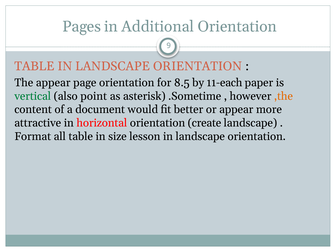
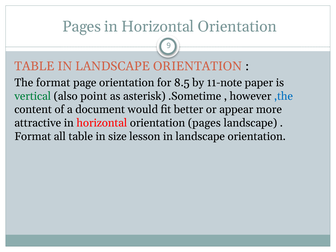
Additional at (158, 26): Additional -> Horizontal
The appear: appear -> format
11-each: 11-each -> 11-note
,the colour: orange -> blue
orientation create: create -> pages
